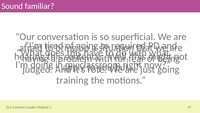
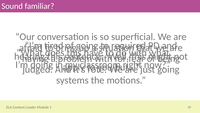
training: training -> systems
